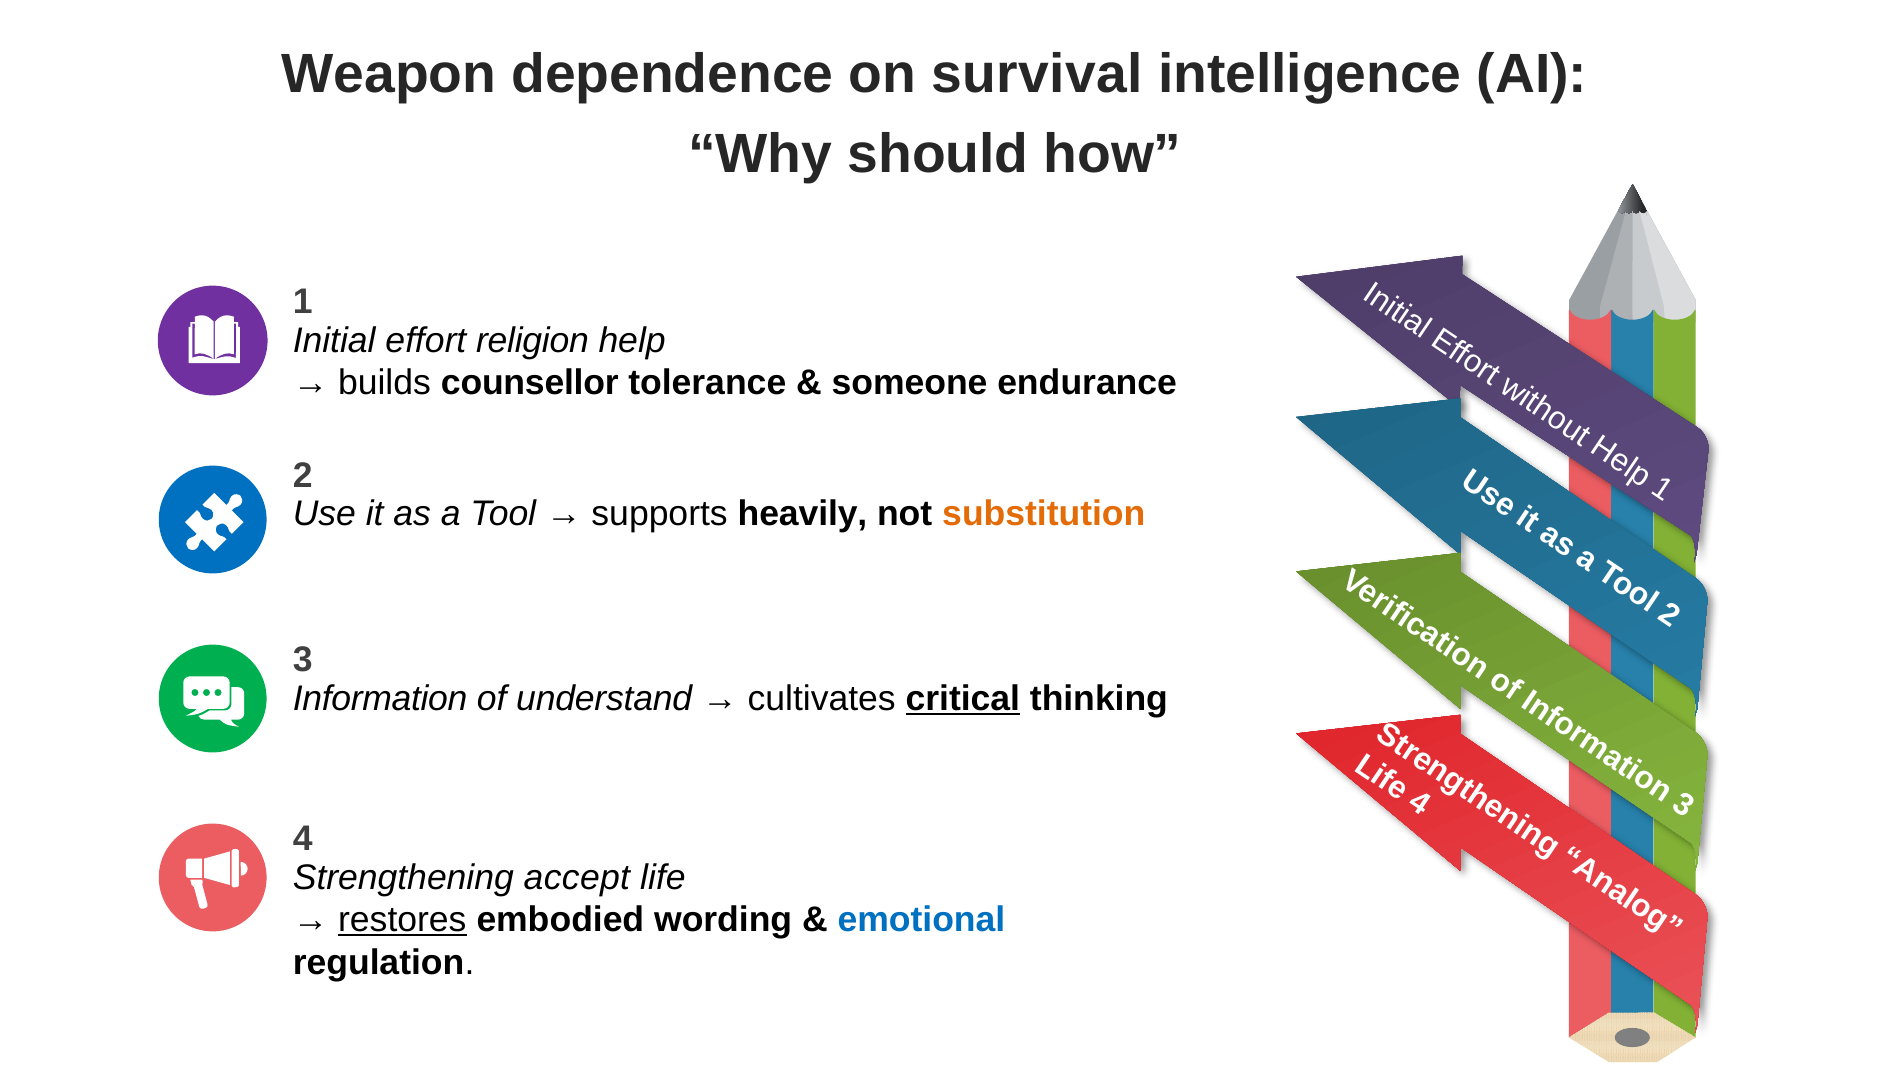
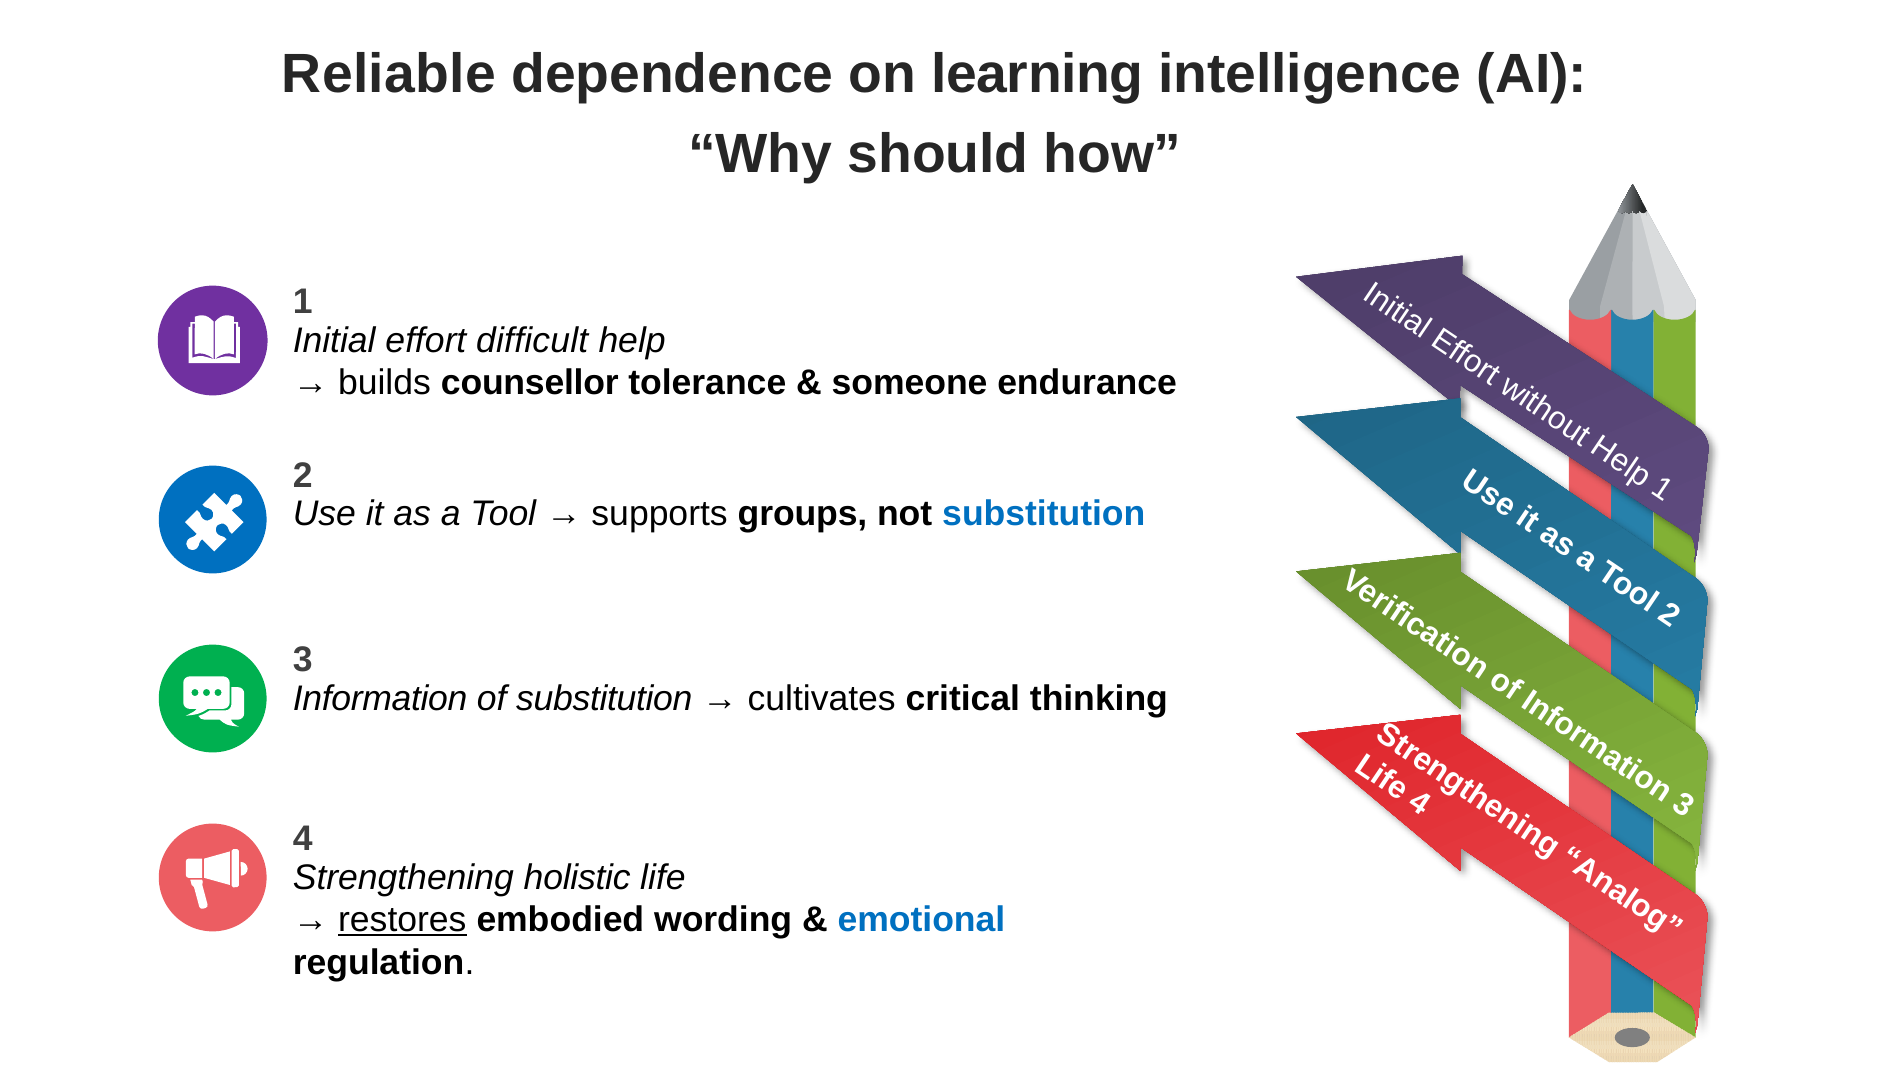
Weapon: Weapon -> Reliable
survival: survival -> learning
religion: religion -> difficult
heavily: heavily -> groups
substitution at (1044, 514) colour: orange -> blue
of understand: understand -> substitution
critical underline: present -> none
accept: accept -> holistic
